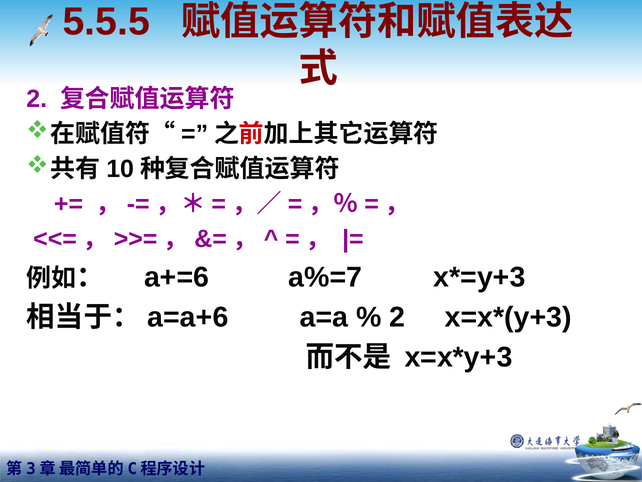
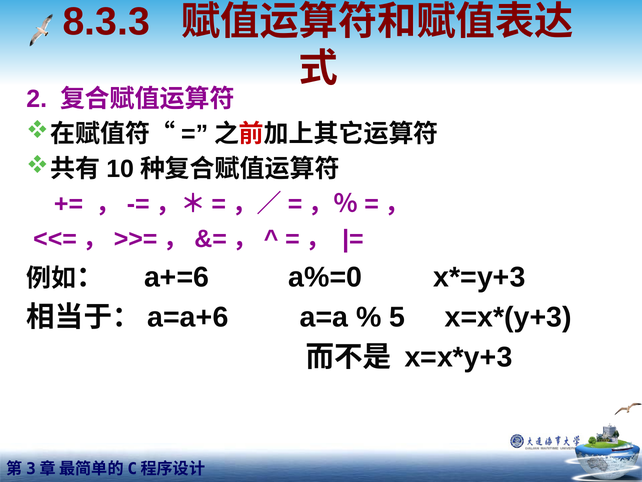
5.5.5: 5.5.5 -> 8.3.3
a%=7: a%=7 -> a%=0
2 at (397, 317): 2 -> 5
